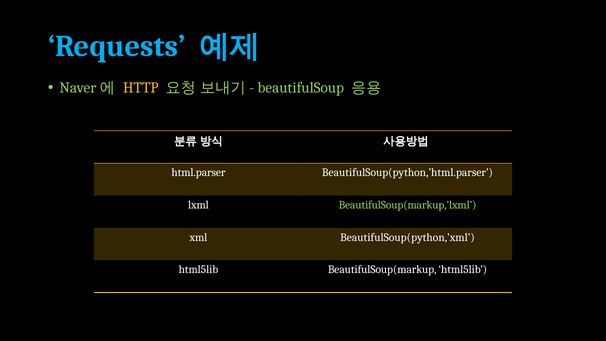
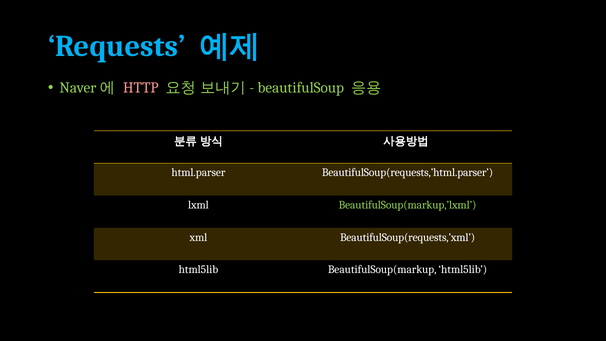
HTTP colour: yellow -> pink
BeautifulSoup(python,’html.parser: BeautifulSoup(python,’html.parser -> BeautifulSoup(requests,’html.parser
BeautifulSoup(python,’xml: BeautifulSoup(python,’xml -> BeautifulSoup(requests,’xml
